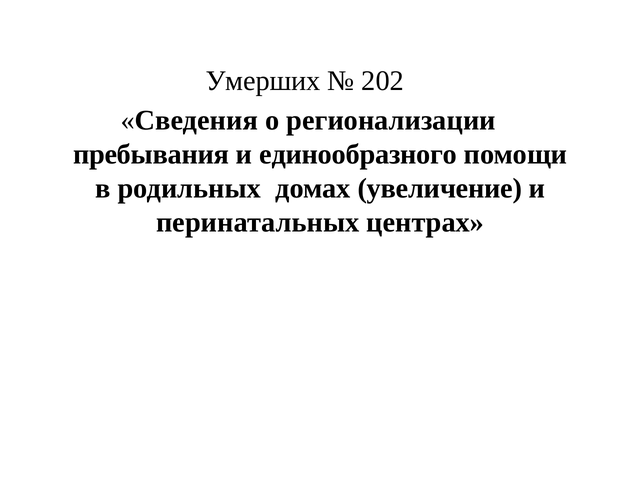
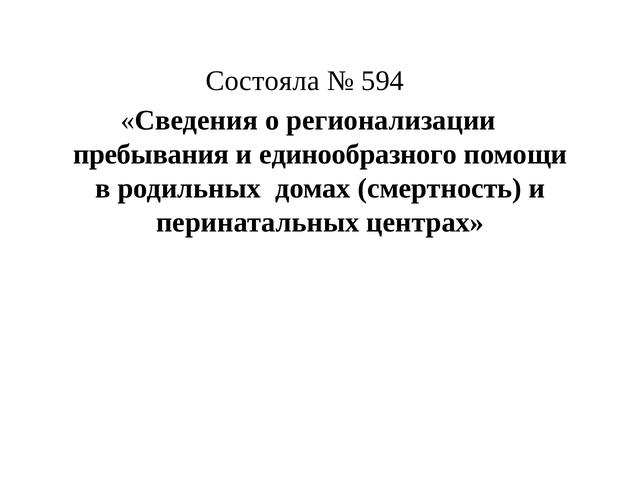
Умерших: Умерших -> Состояла
202: 202 -> 594
увеличение: увеличение -> смертность
